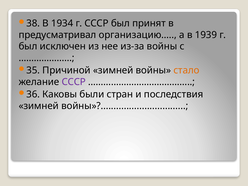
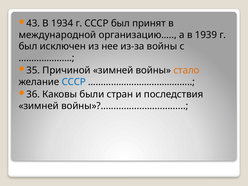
38: 38 -> 43
предусматривал: предусматривал -> международной
СССР at (74, 82) colour: purple -> blue
